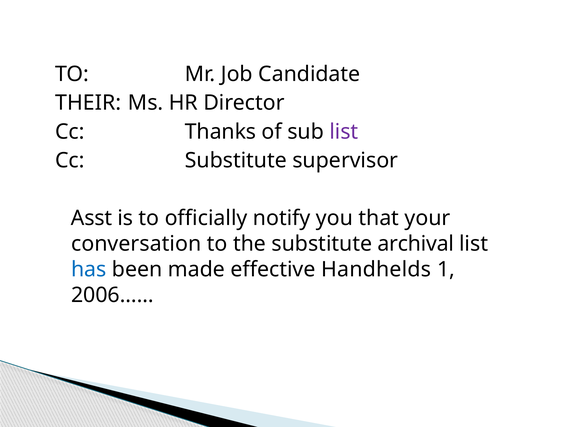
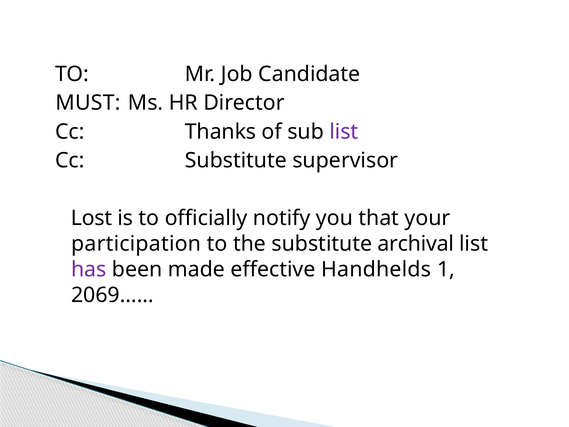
THEIR: THEIR -> MUST
Asst: Asst -> Lost
conversation: conversation -> participation
has colour: blue -> purple
2006……: 2006…… -> 2069……
